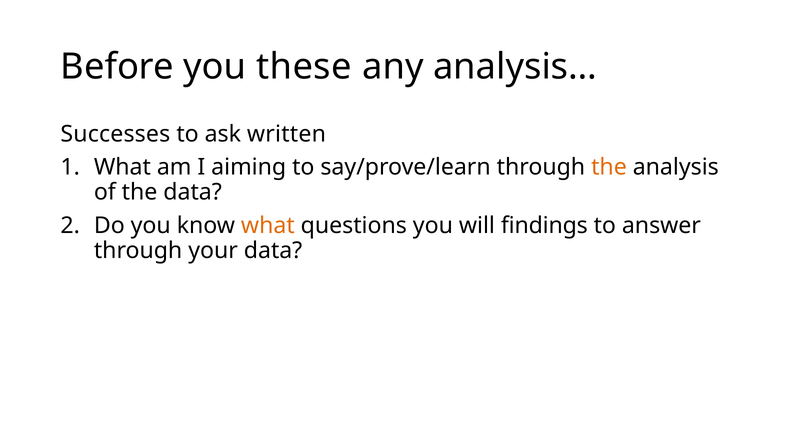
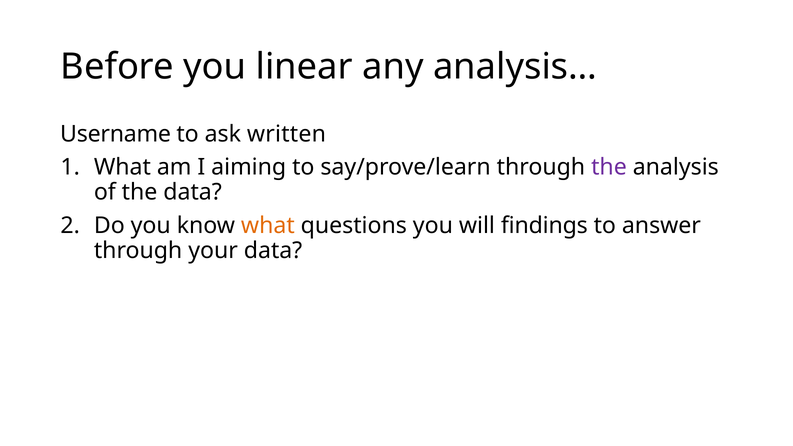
these: these -> linear
Successes: Successes -> Username
the at (609, 167) colour: orange -> purple
